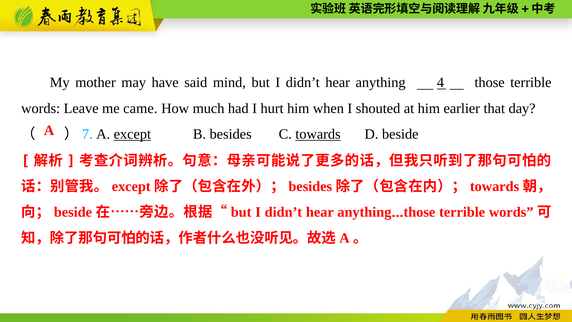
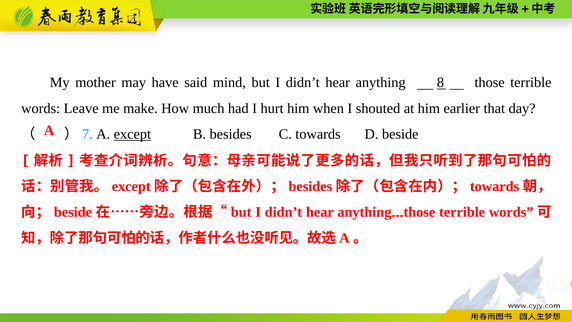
4: 4 -> 8
came: came -> make
towards at (318, 134) underline: present -> none
